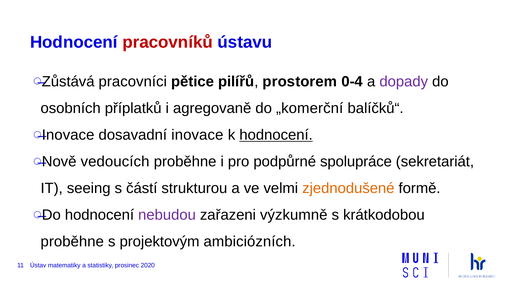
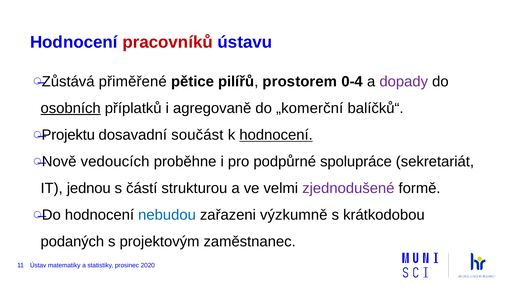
pracovníci: pracovníci -> přiměřené
osobních underline: none -> present
Inovace at (68, 135): Inovace -> Projektu
dosavadní inovace: inovace -> součást
seeing: seeing -> jednou
zjednodušené colour: orange -> purple
nebudou colour: purple -> blue
proběhne at (72, 242): proběhne -> podaných
ambiciózních: ambiciózních -> zaměstnanec
